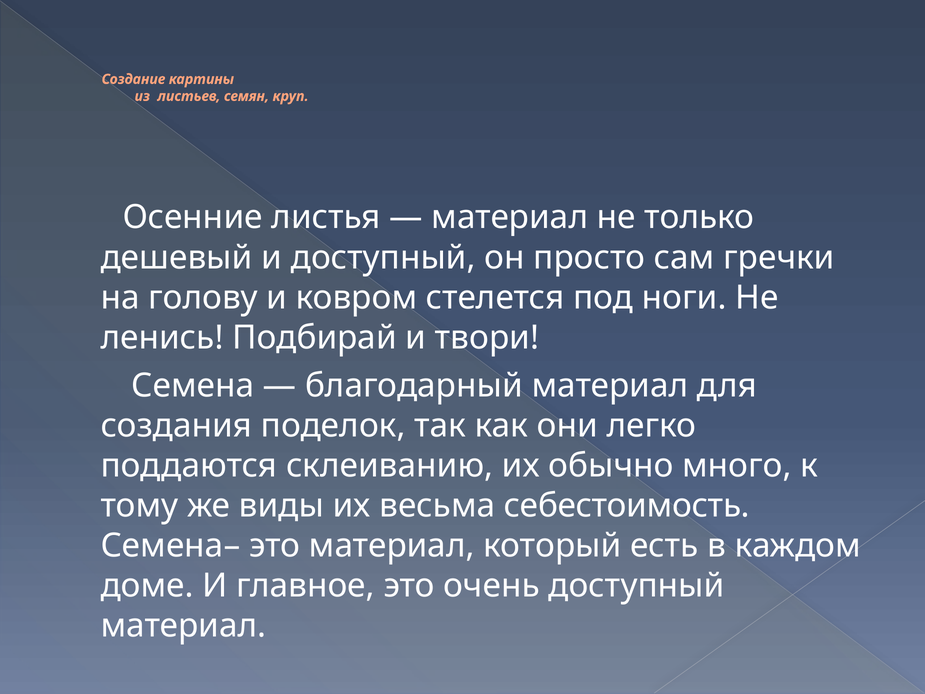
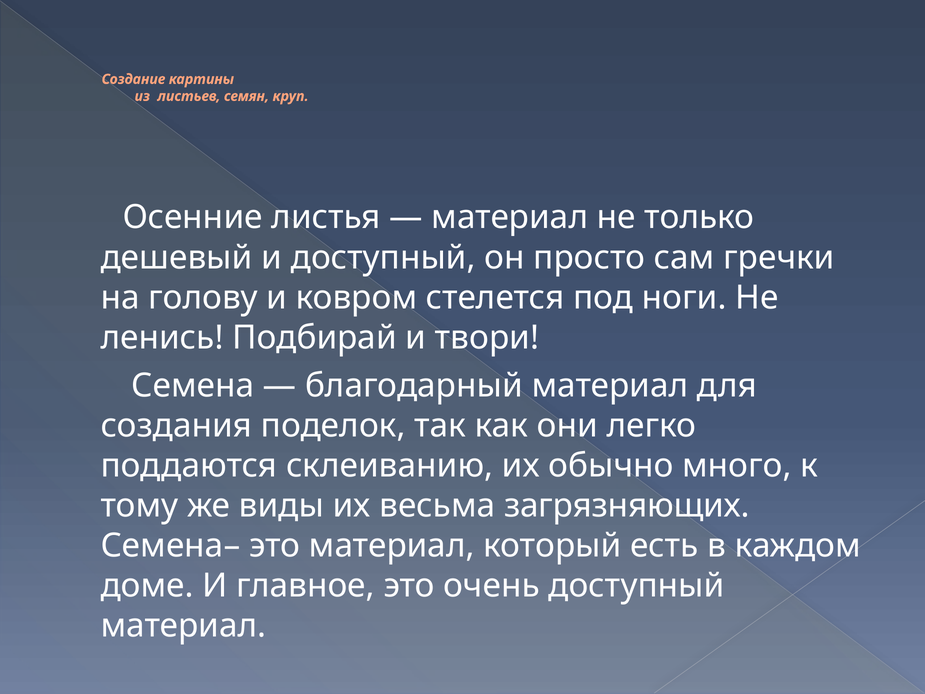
себестоимость: себестоимость -> загрязняющих
